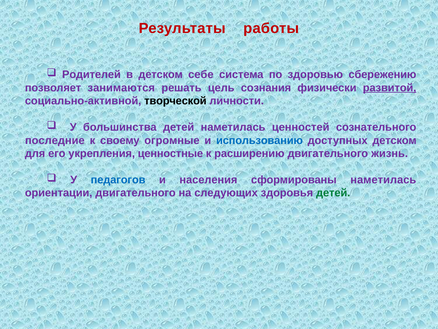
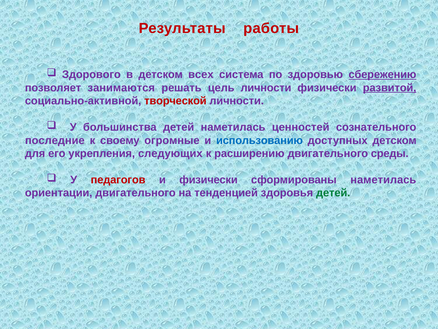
Родителей: Родителей -> Здорового
себе: себе -> всех
сбережению underline: none -> present
цель сознания: сознания -> личности
творческой colour: black -> red
ценностные: ценностные -> следующих
жизнь: жизнь -> среды
педагогов colour: blue -> red
и населения: населения -> физически
следующих: следующих -> тенденцией
